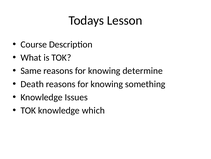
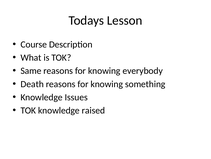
determine: determine -> everybody
which: which -> raised
